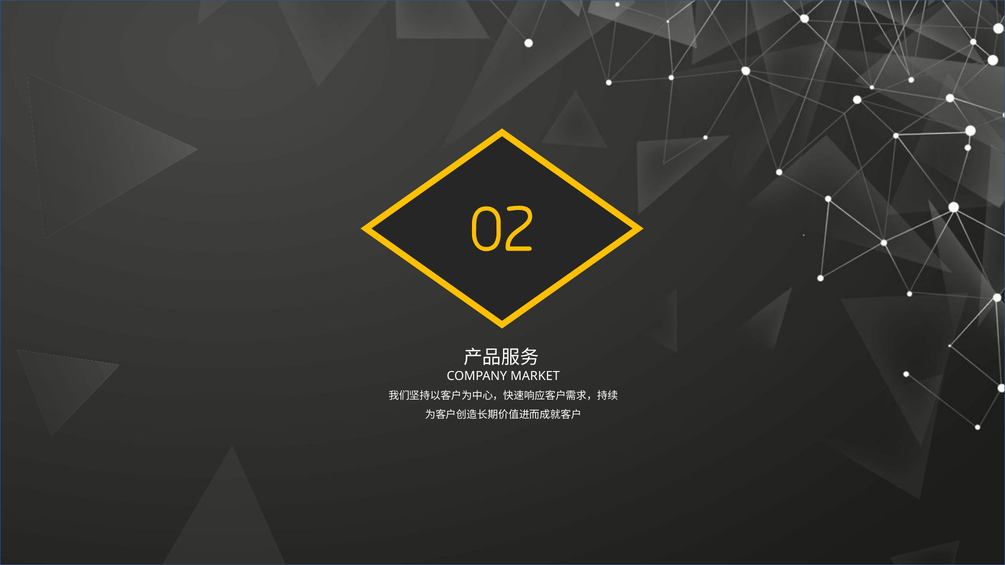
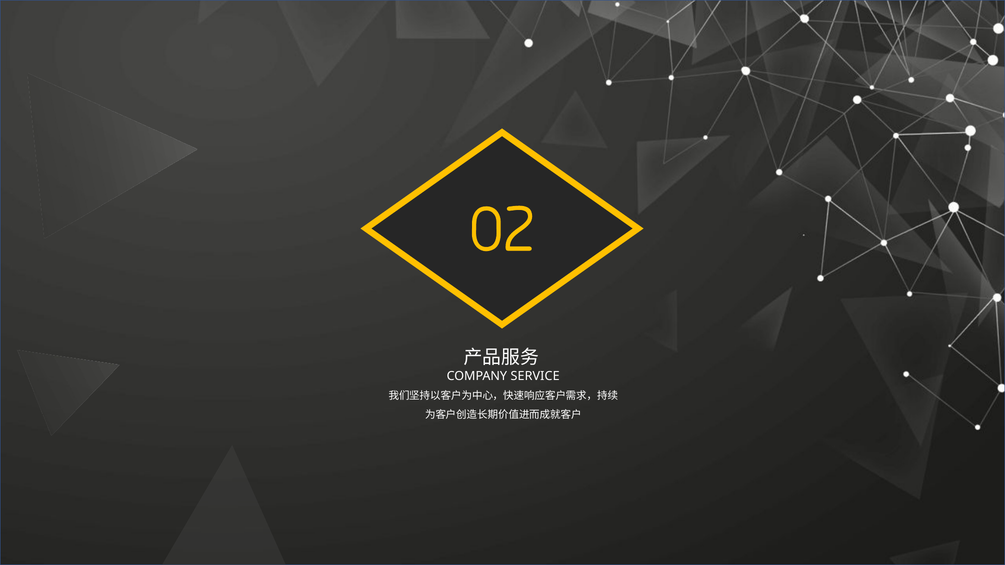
MARKET: MARKET -> SERVICE
